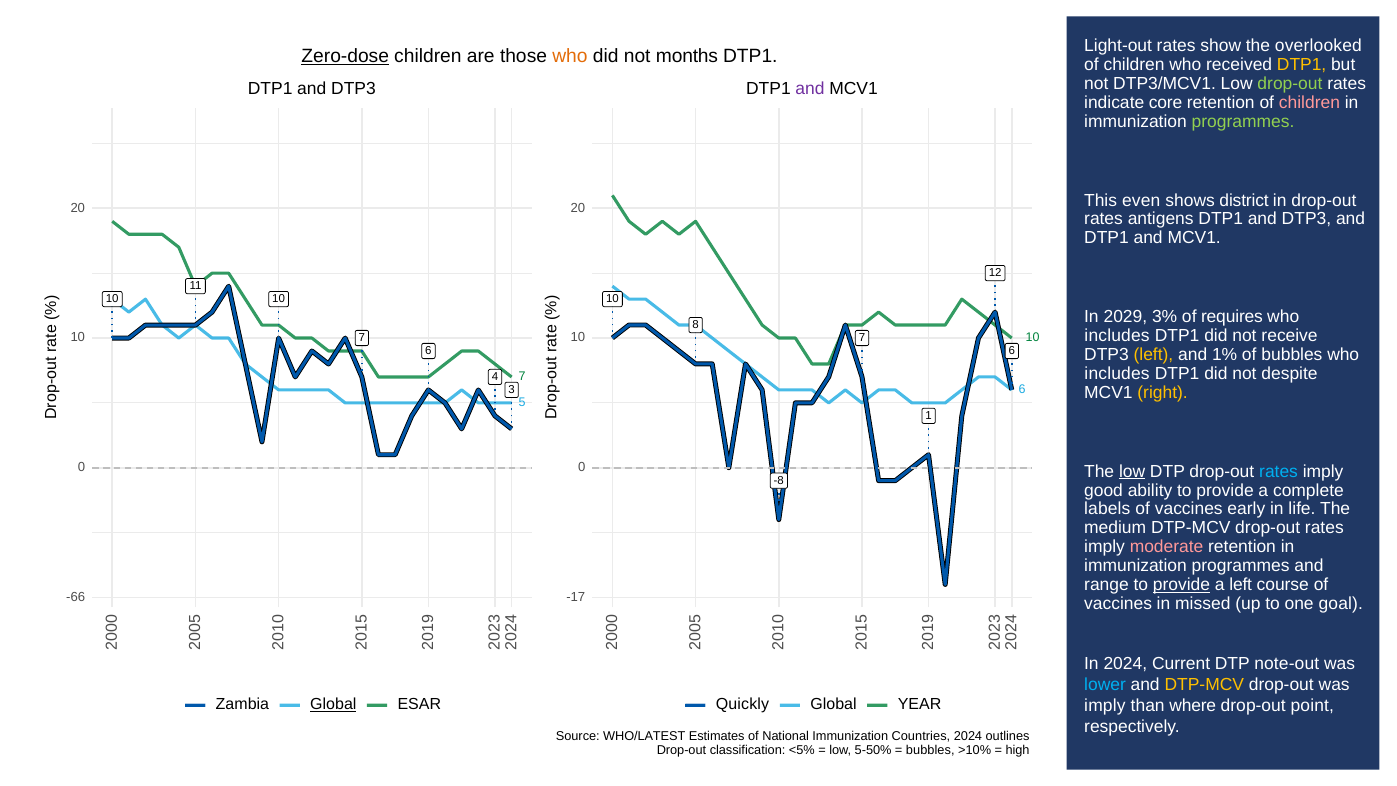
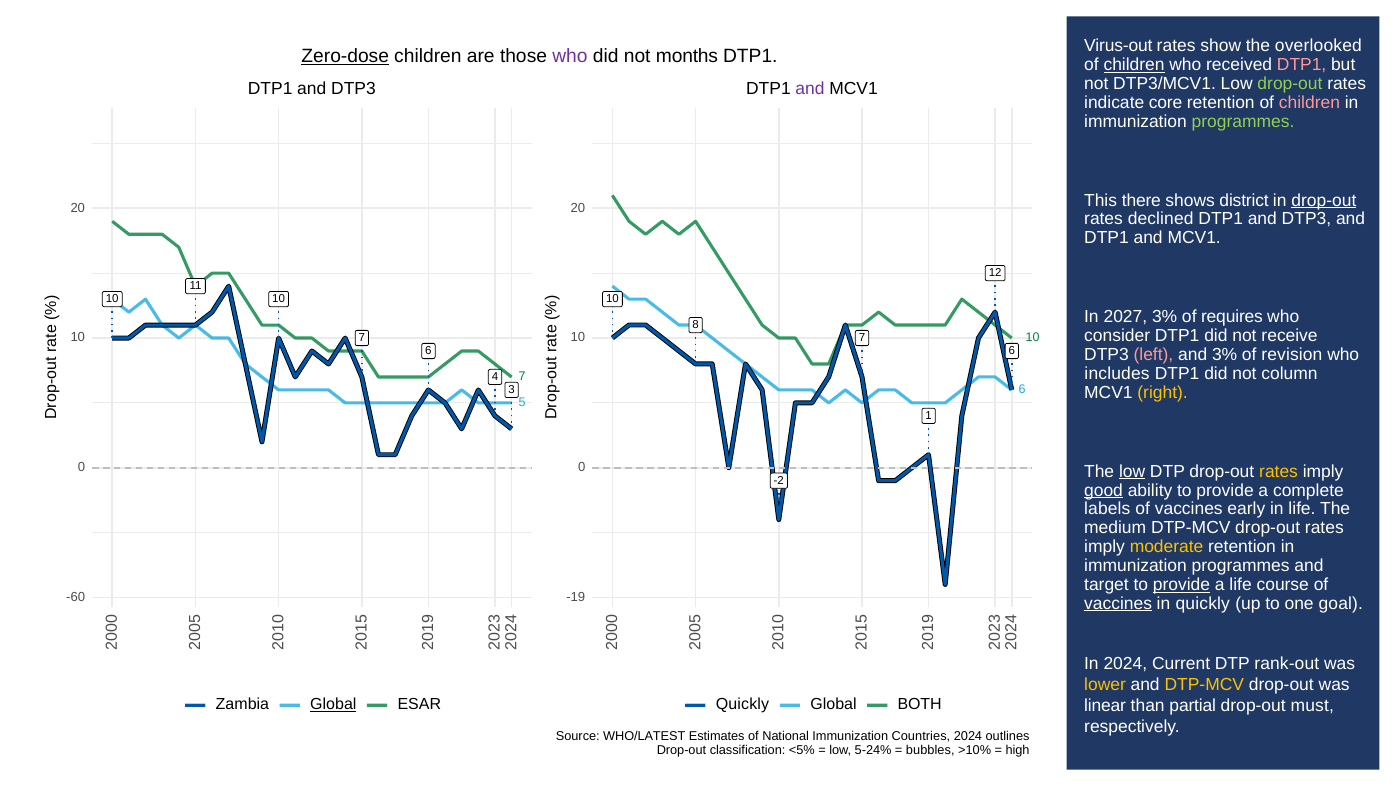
Light-out: Light-out -> Virus-out
who at (570, 56) colour: orange -> purple
children at (1134, 65) underline: none -> present
DTP1 at (1302, 65) colour: yellow -> pink
even: even -> there
drop-out at (1324, 200) underline: none -> present
antigens: antigens -> declined
2029: 2029 -> 2027
includes at (1117, 336): includes -> consider
left at (1153, 355) colour: yellow -> pink
and 1%: 1% -> 3%
of bubbles: bubbles -> revision
despite: despite -> column
rates at (1279, 471) colour: light blue -> yellow
-8: -8 -> -2
good underline: none -> present
moderate colour: pink -> yellow
range: range -> target
a left: left -> life
-66: -66 -> -60
-17: -17 -> -19
vaccines at (1118, 603) underline: none -> present
in missed: missed -> quickly
note-out: note-out -> rank-out
lower colour: light blue -> yellow
YEAR: YEAR -> BOTH
imply at (1105, 706): imply -> linear
where: where -> partial
point: point -> must
5-50%: 5-50% -> 5-24%
